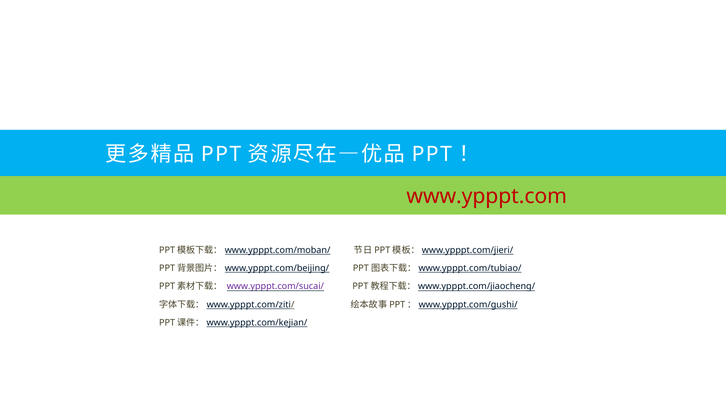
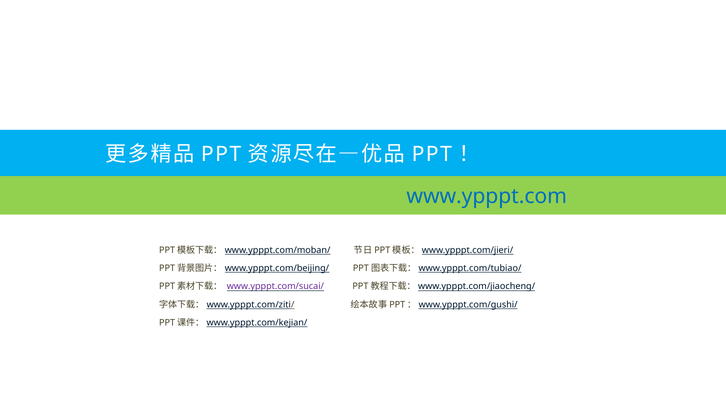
www.ypppt.com colour: red -> blue
